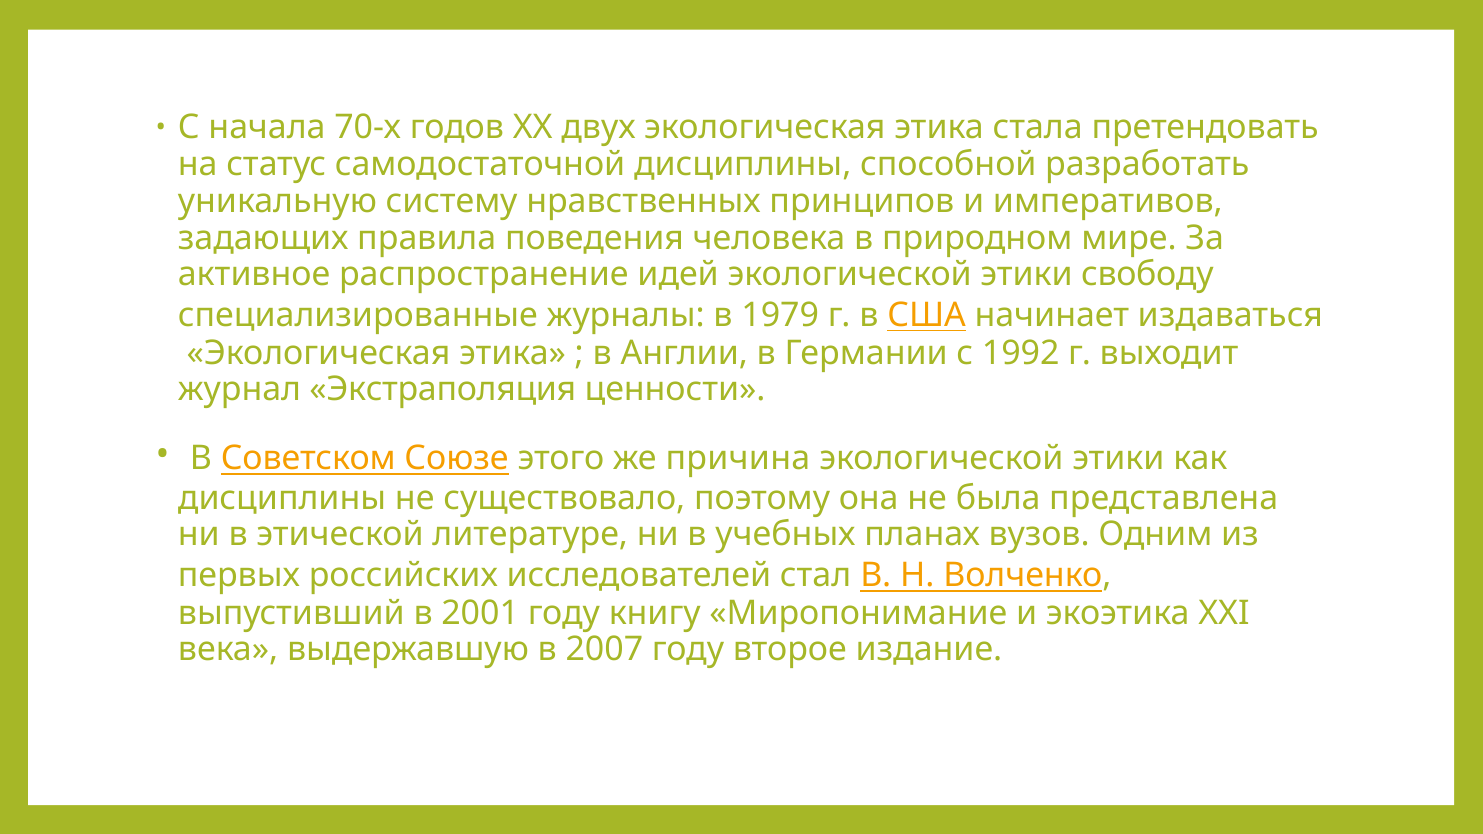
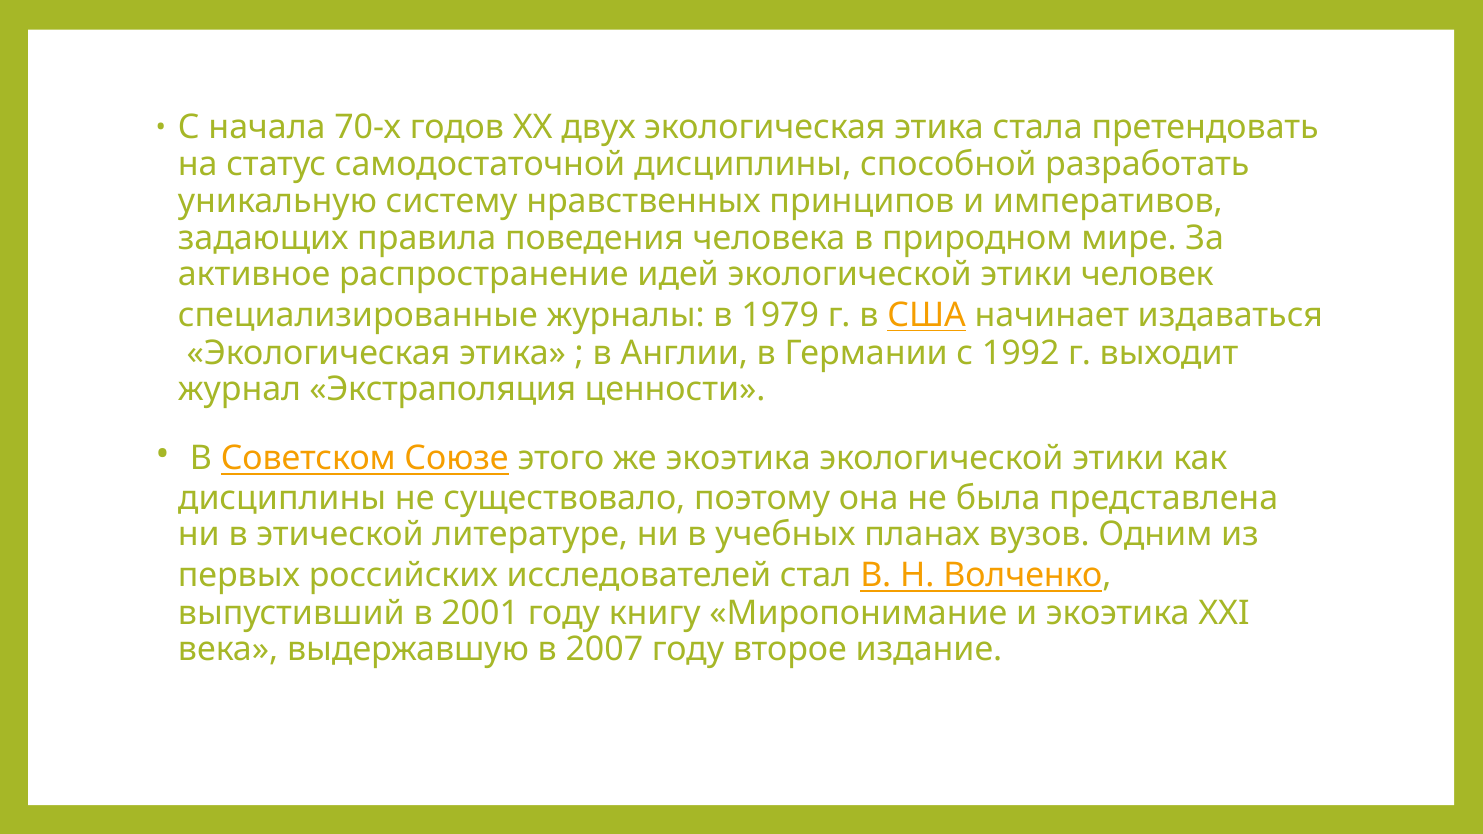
свободу: свободу -> человек
же причина: причина -> экоэтика
